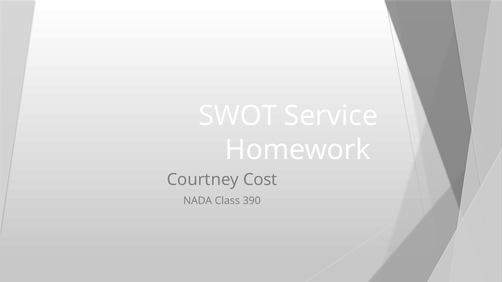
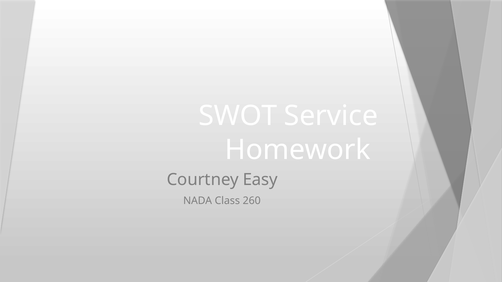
Cost: Cost -> Easy
390: 390 -> 260
